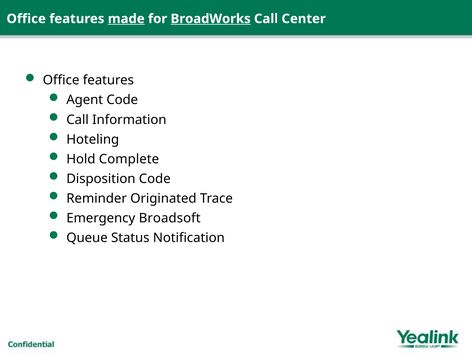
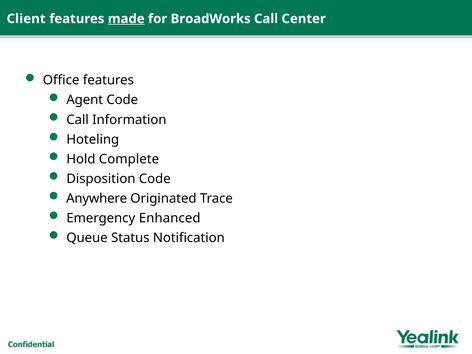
Office at (26, 19): Office -> Client
BroadWorks underline: present -> none
Reminder: Reminder -> Anywhere
Broadsoft: Broadsoft -> Enhanced
